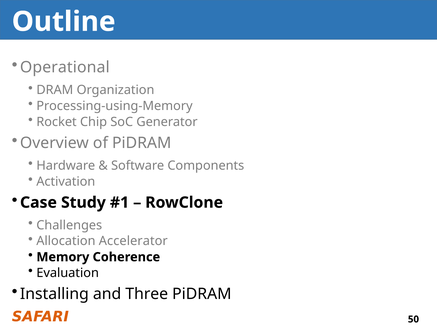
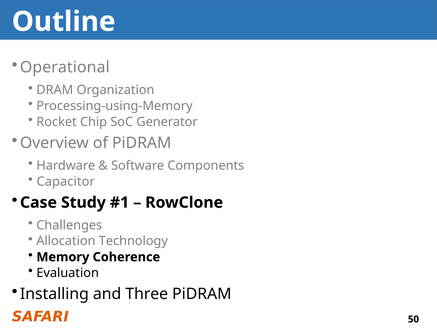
Activation: Activation -> Capacitor
Accelerator: Accelerator -> Technology
